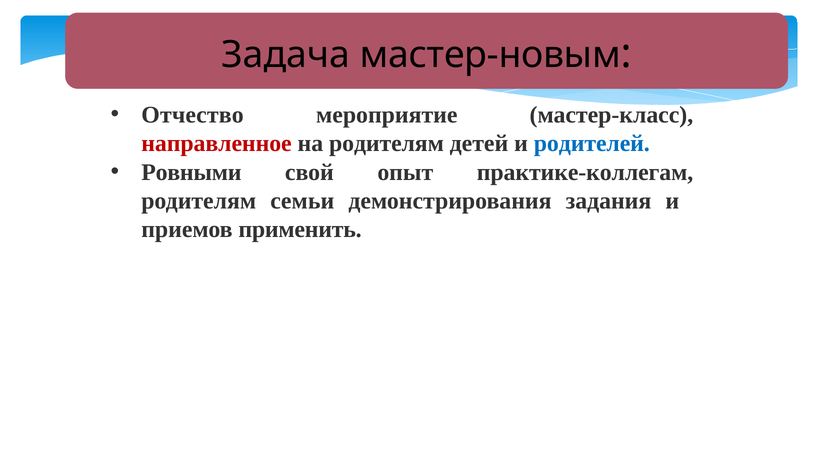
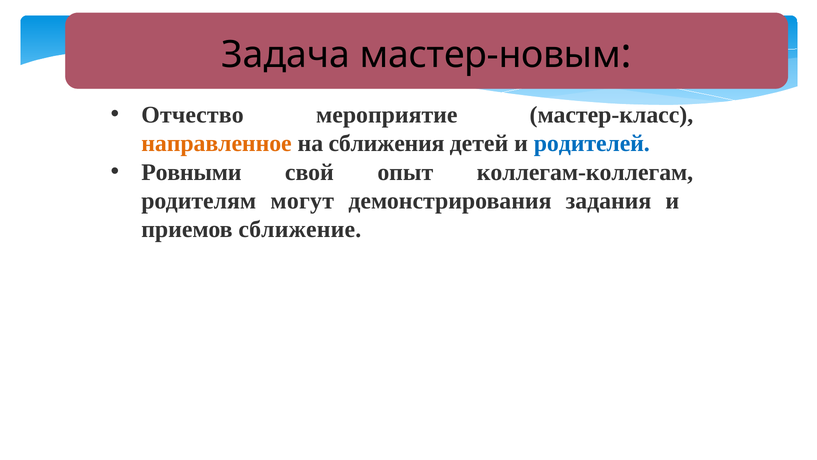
направленное colour: red -> orange
на родителям: родителям -> сближения
практике-коллегам: практике-коллегам -> коллегам-коллегам
семьи: семьи -> могут
применить: применить -> сближение
